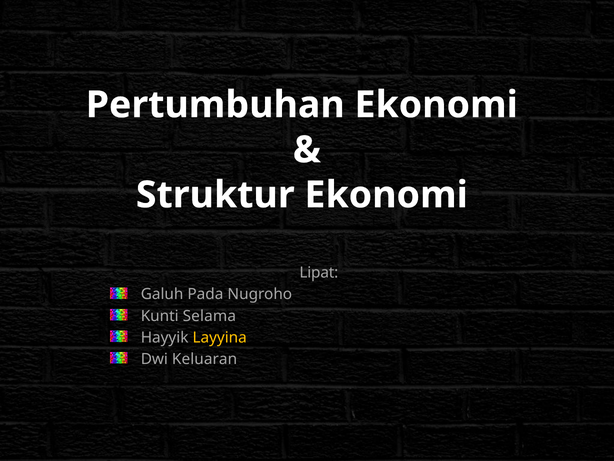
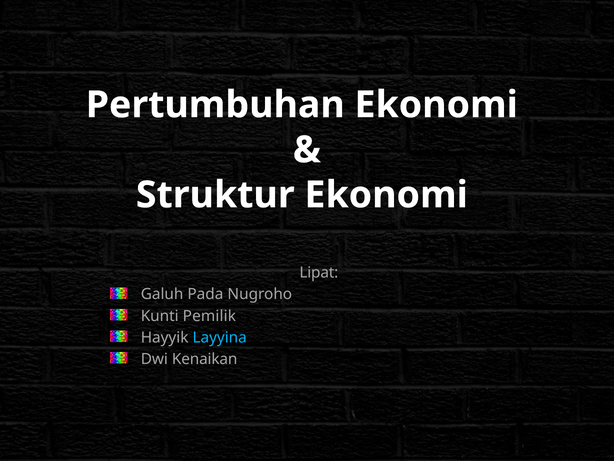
Selama: Selama -> Pemilik
Layyina colour: yellow -> light blue
Keluaran: Keluaran -> Kenaikan
